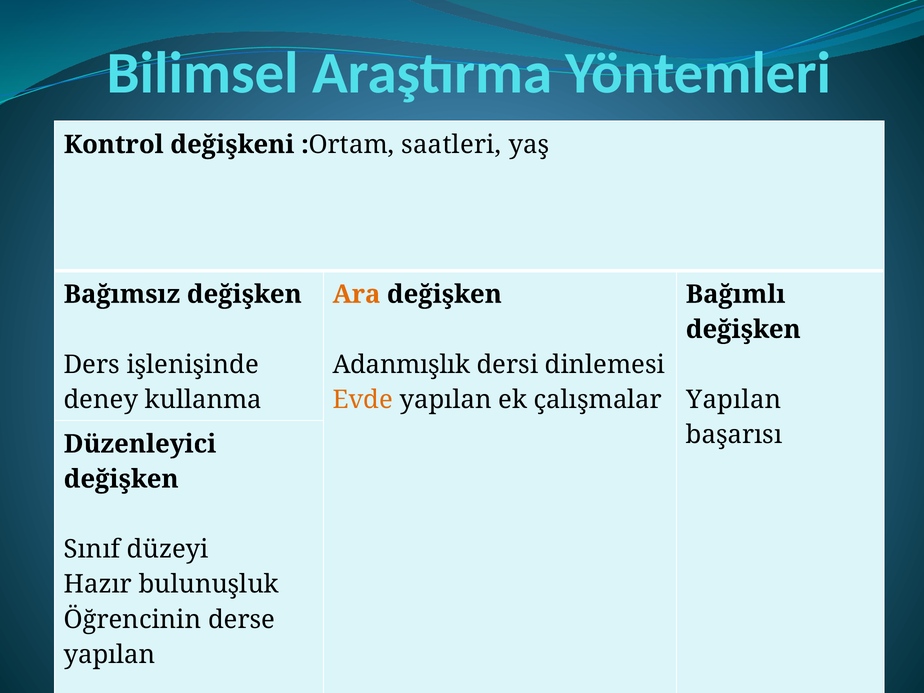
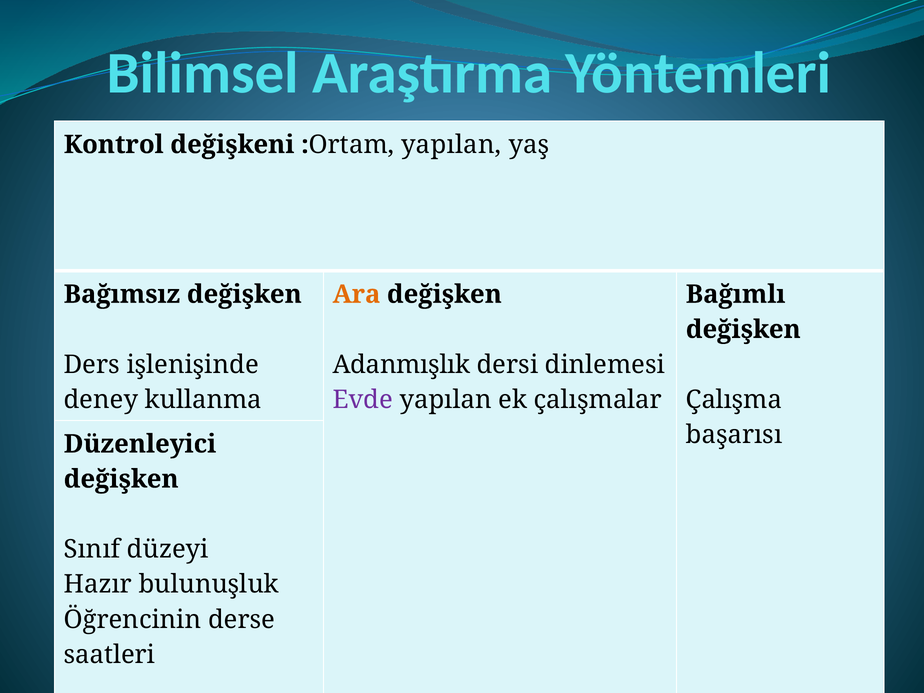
:Ortam saatleri: saatleri -> yapılan
Evde colour: orange -> purple
Yapılan at (734, 400): Yapılan -> Çalışma
yapılan at (109, 655): yapılan -> saatleri
